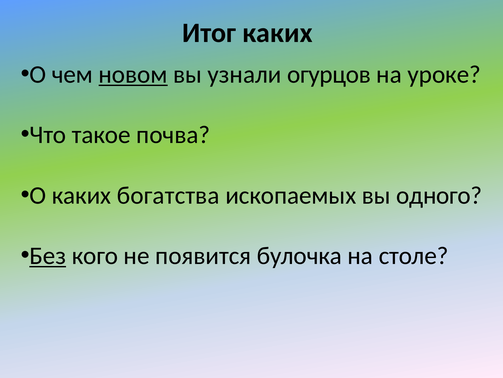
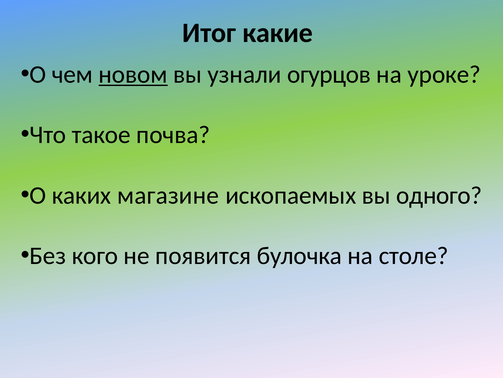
Итог каких: каких -> какие
богатства: богатства -> магазине
Без underline: present -> none
